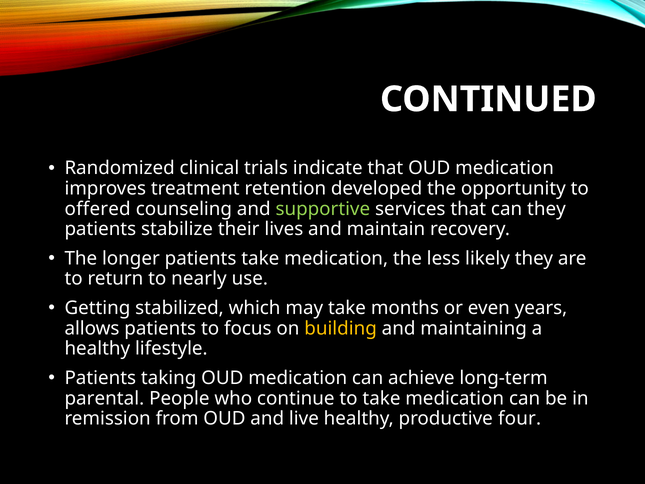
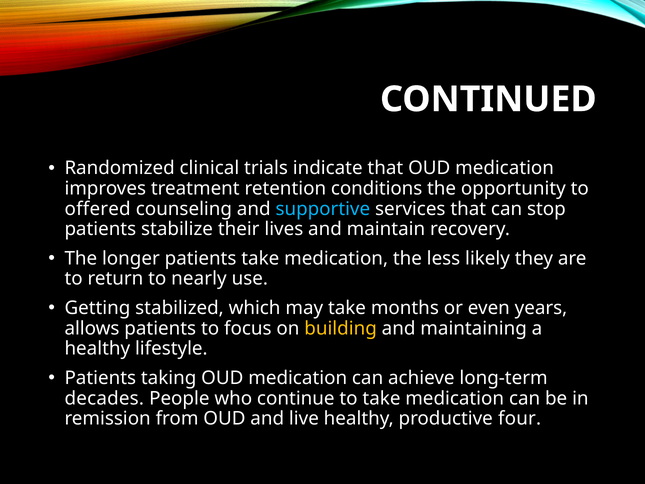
developed: developed -> conditions
supportive colour: light green -> light blue
can they: they -> stop
parental: parental -> decades
